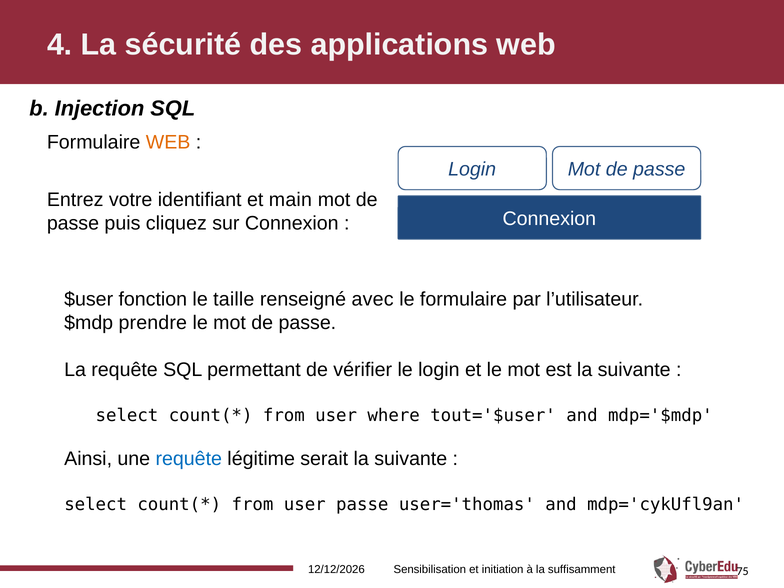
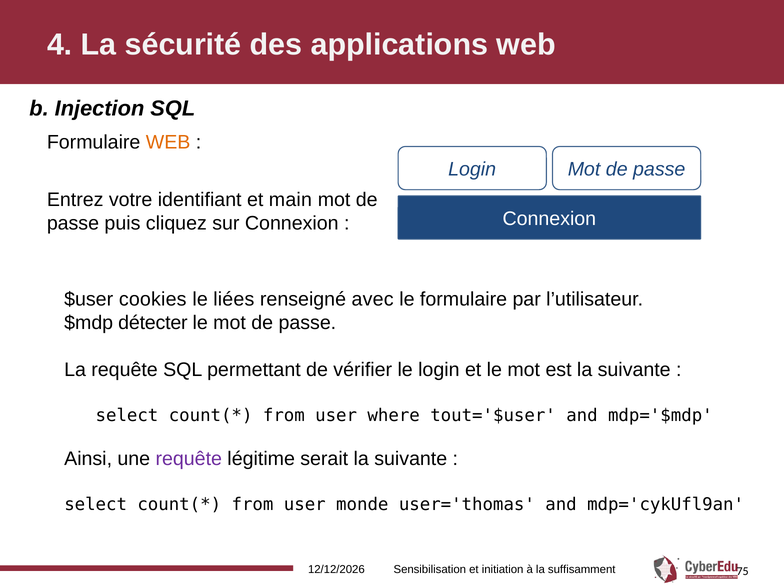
fonction: fonction -> cookies
taille: taille -> liées
prendre: prendre -> détecter
requête at (189, 459) colour: blue -> purple
user passe: passe -> monde
